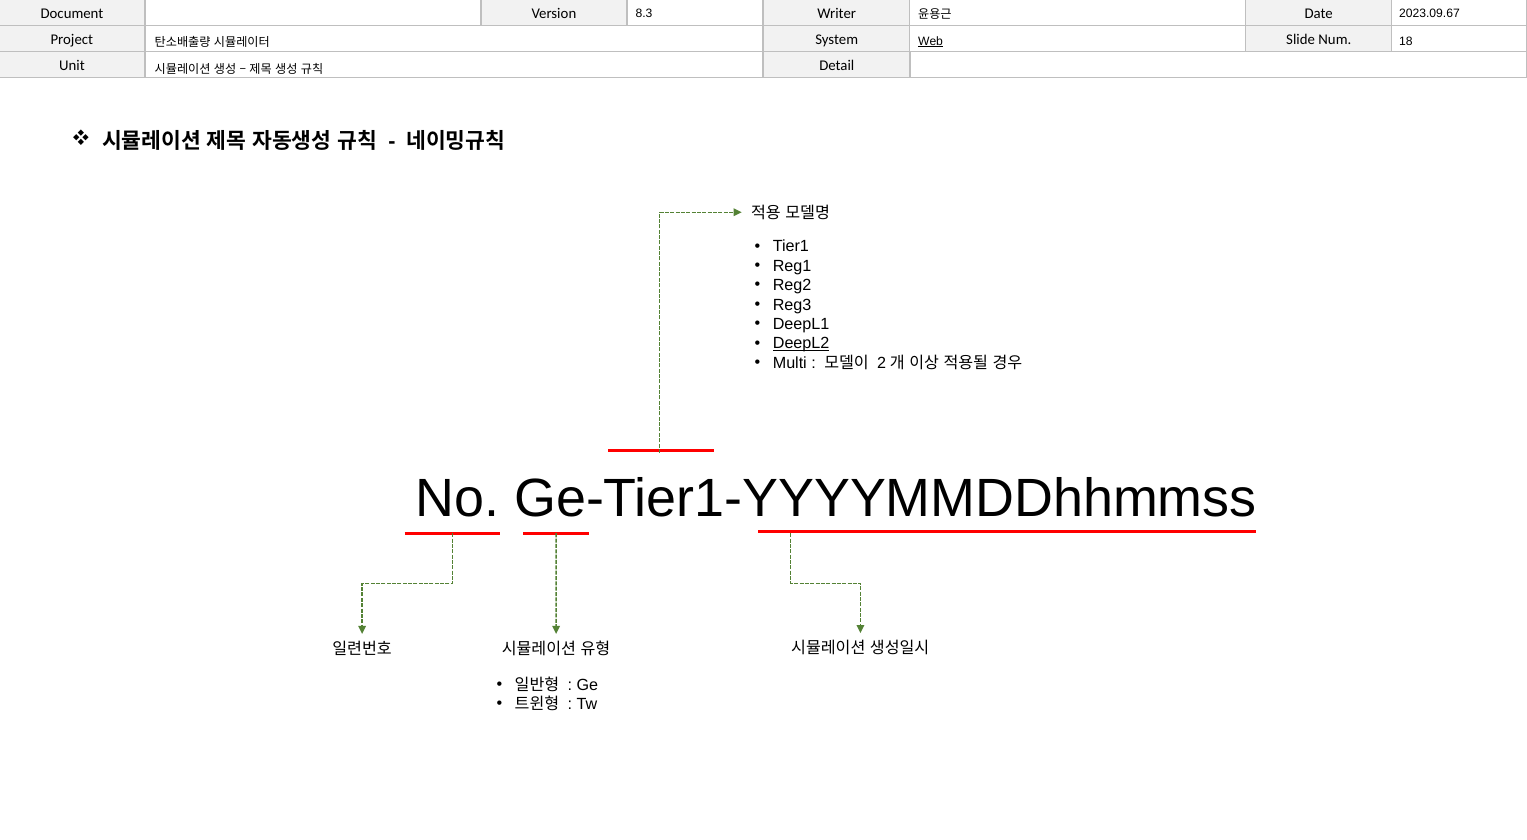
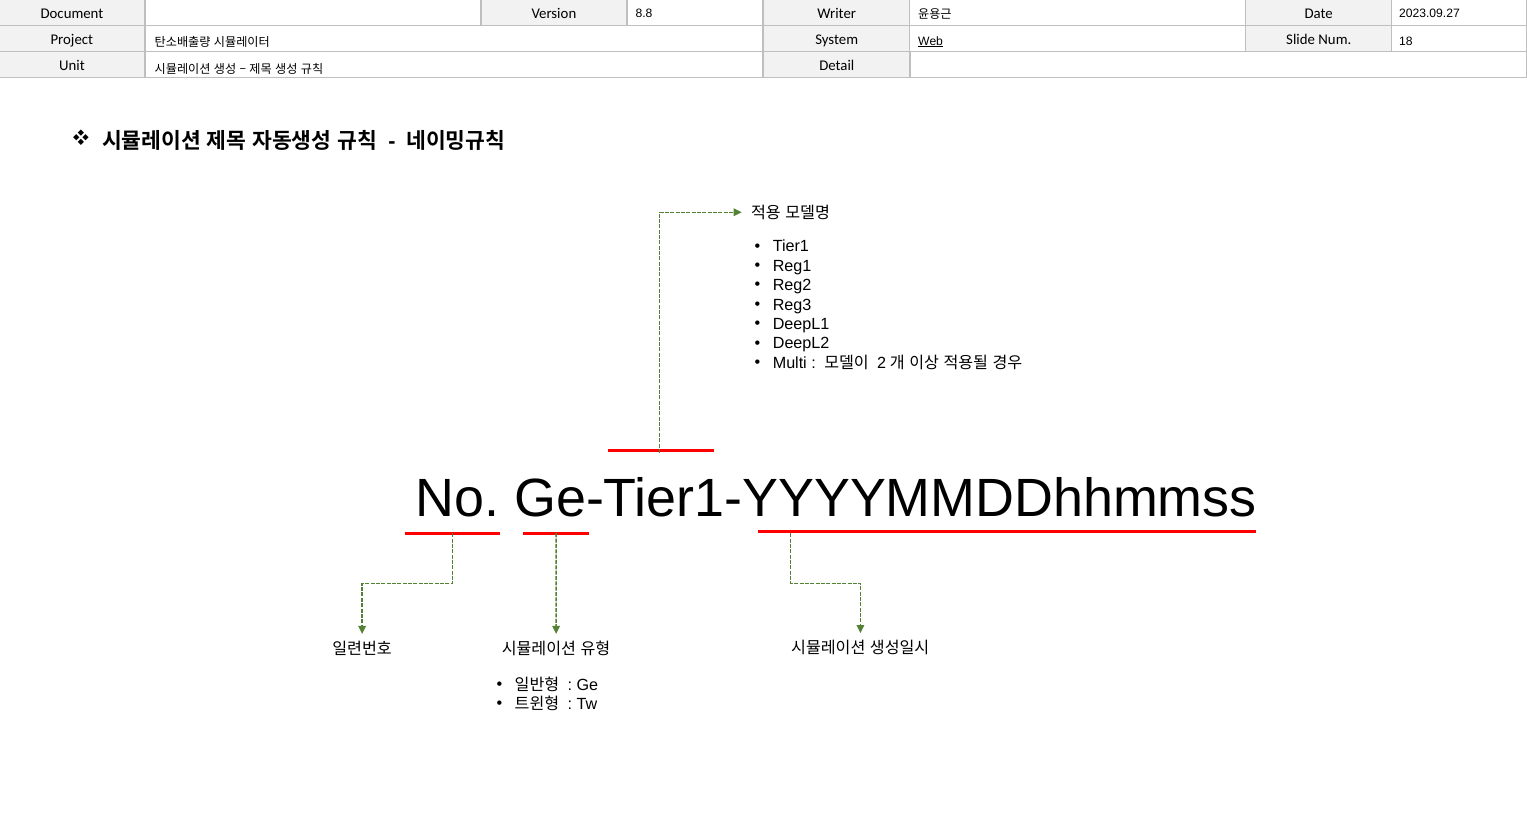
8.3: 8.3 -> 8.8
2023.09.67: 2023.09.67 -> 2023.09.27
DeepL2 underline: present -> none
